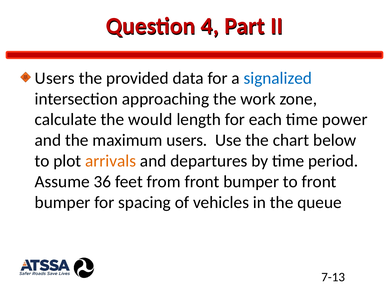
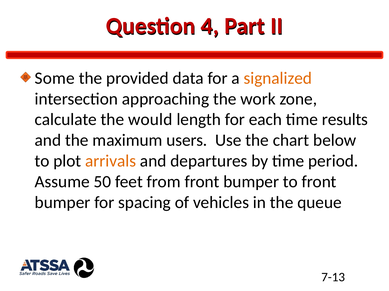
Users at (55, 78): Users -> Some
signalized colour: blue -> orange
power: power -> results
36: 36 -> 50
